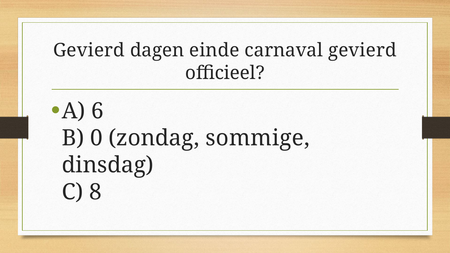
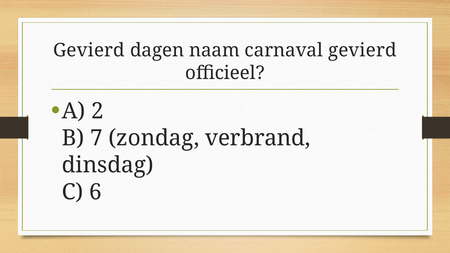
einde: einde -> naam
6: 6 -> 2
0: 0 -> 7
sommige: sommige -> verbrand
8: 8 -> 6
